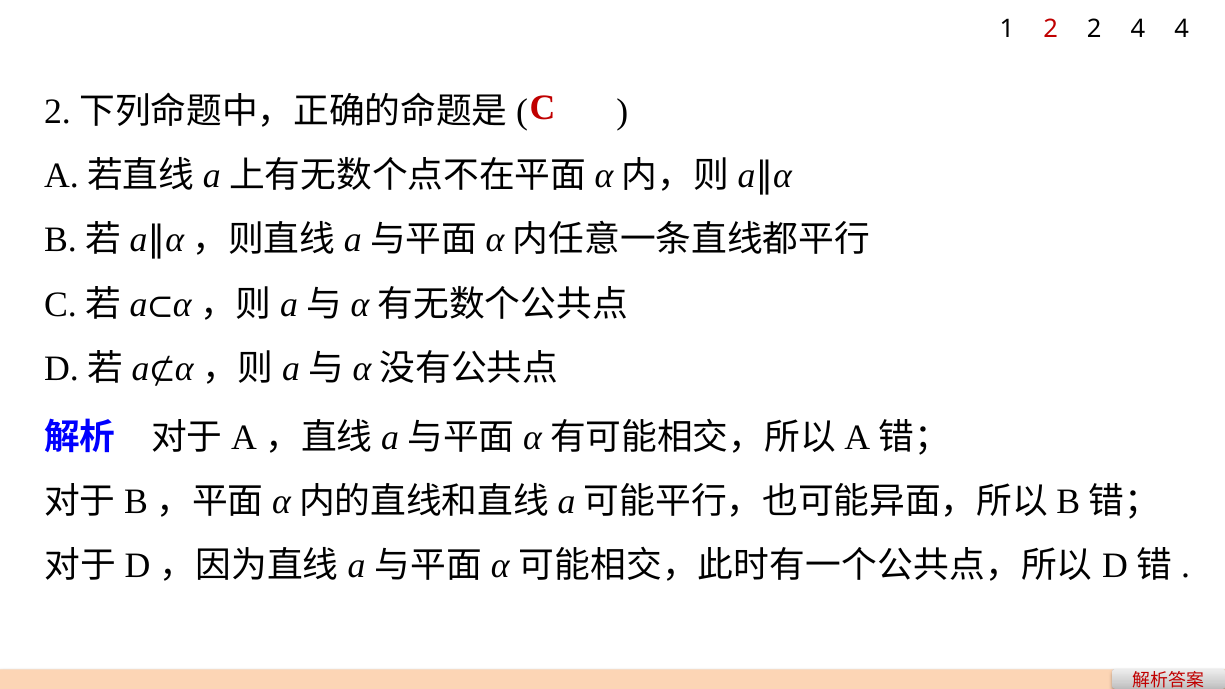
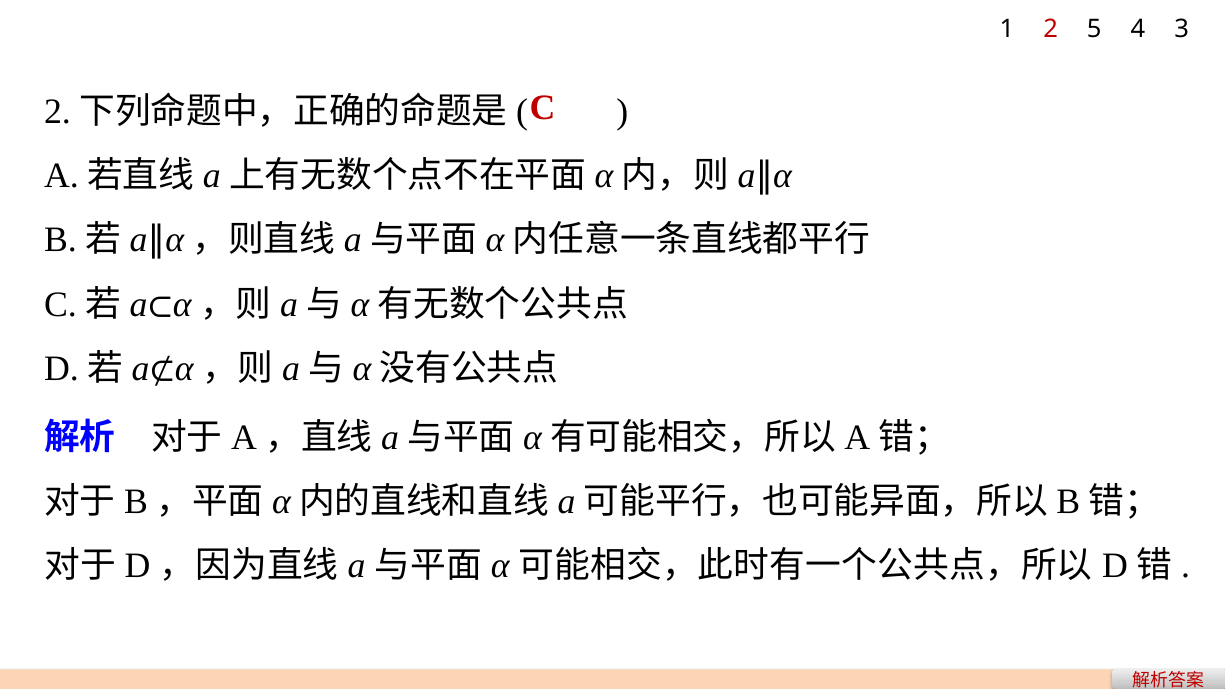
2 2: 2 -> 5
4 4: 4 -> 3
